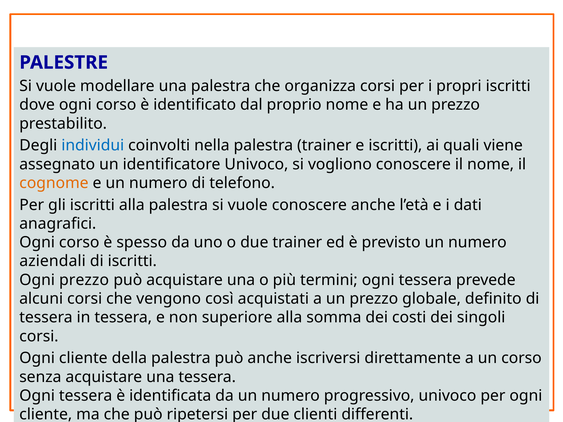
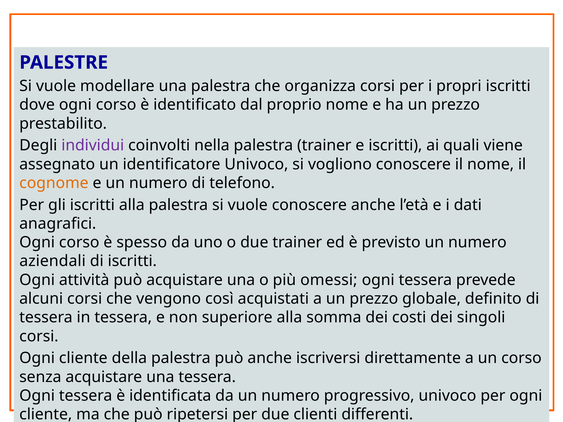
individui colour: blue -> purple
Ogni prezzo: prezzo -> attività
termini: termini -> omessi
